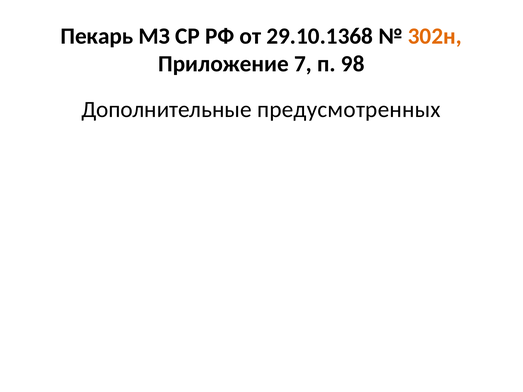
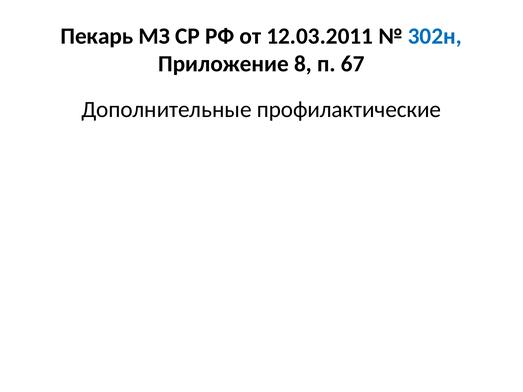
29.10.1368: 29.10.1368 -> 12.03.2011
302н colour: orange -> blue
7: 7 -> 8
98: 98 -> 67
предусмотренных: предусмотренных -> профилактические
